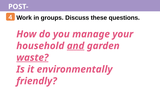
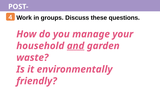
waste underline: present -> none
